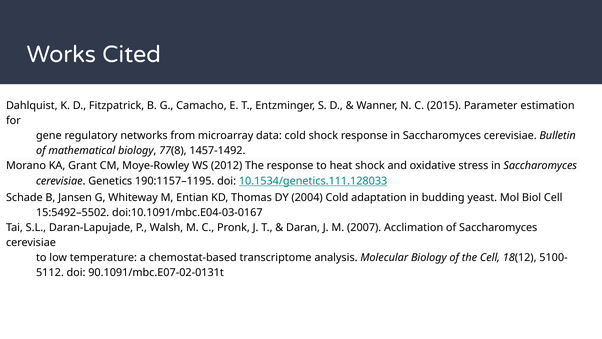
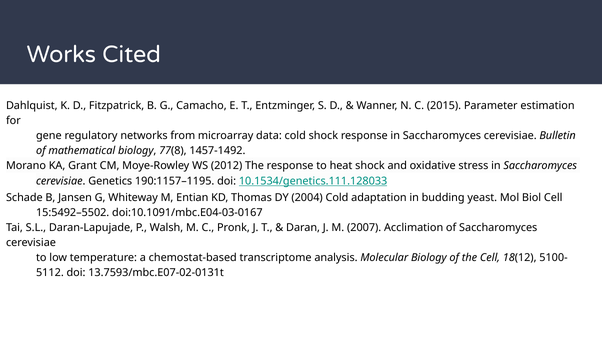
90.1091/mbc.E07-02-0131t: 90.1091/mbc.E07-02-0131t -> 13.7593/mbc.E07-02-0131t
